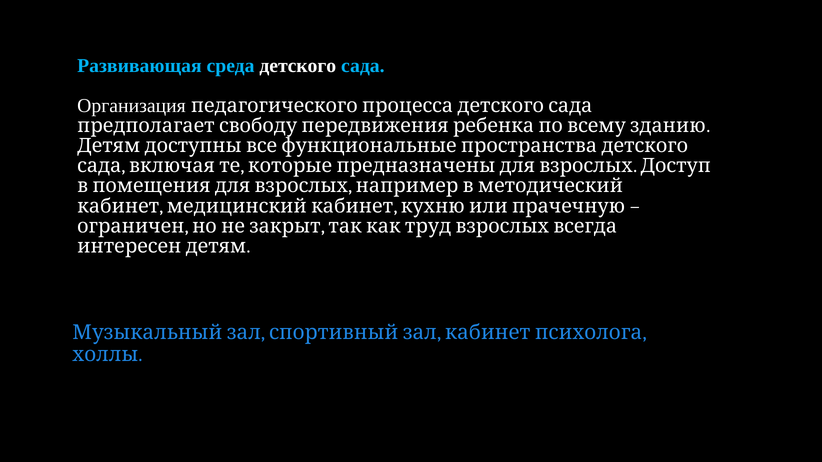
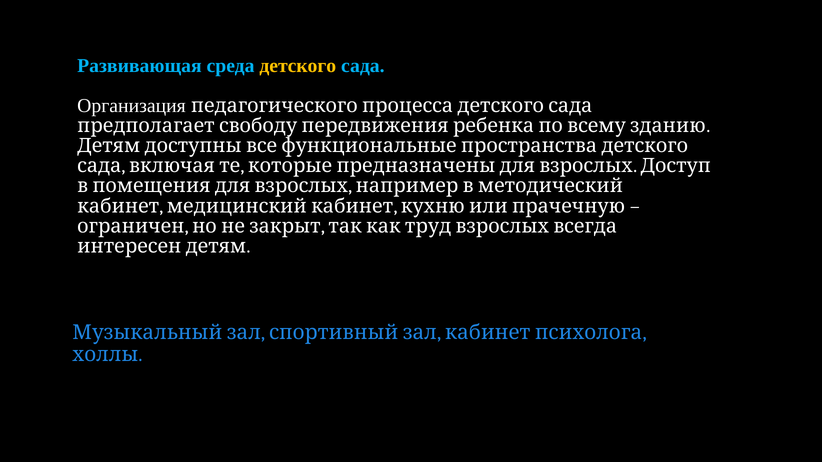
детского colour: white -> yellow
